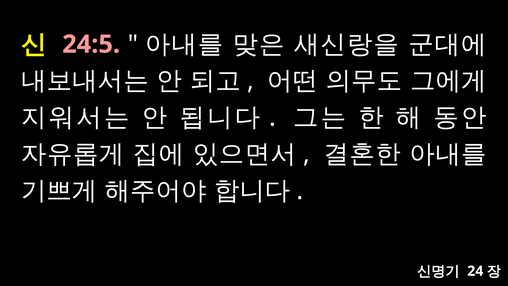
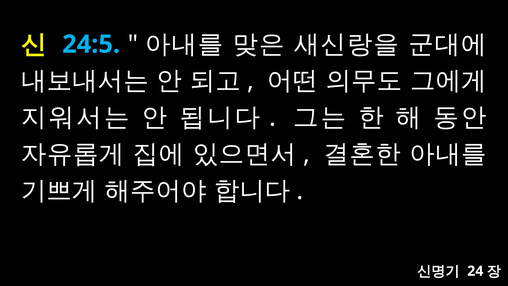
24:5 colour: pink -> light blue
